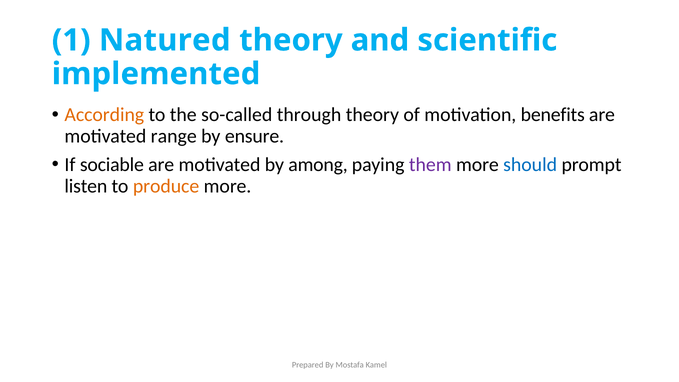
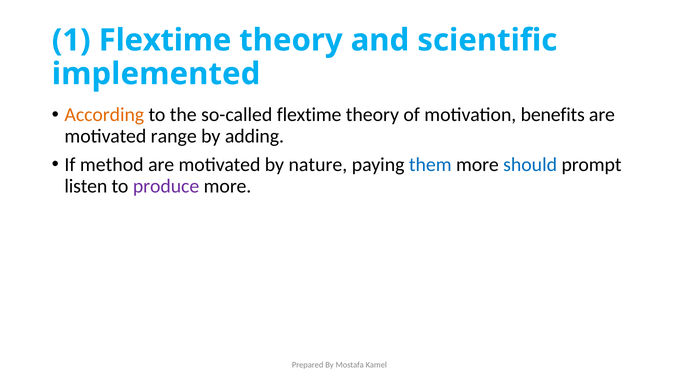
1 Natured: Natured -> Flextime
so-called through: through -> flextime
ensure: ensure -> adding
sociable: sociable -> method
among: among -> nature
them colour: purple -> blue
produce colour: orange -> purple
